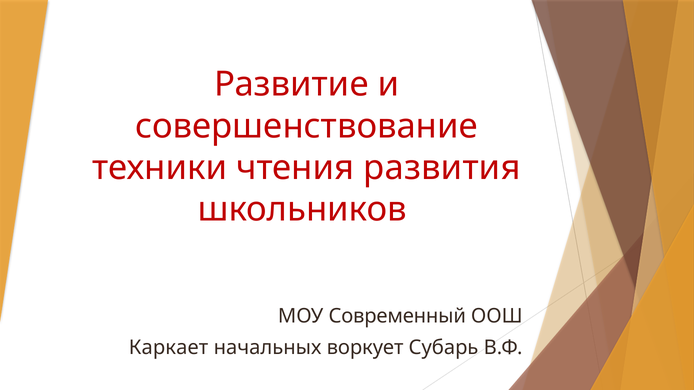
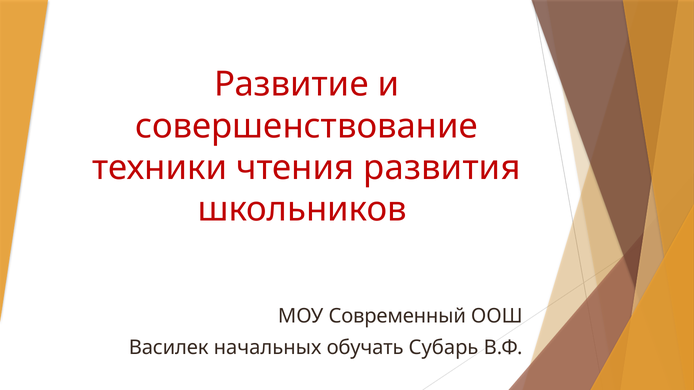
Каркает: Каркает -> Василек
воркует: воркует -> обучать
